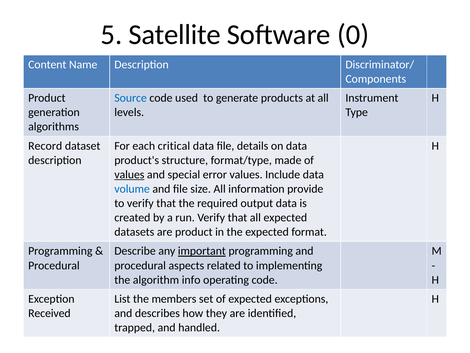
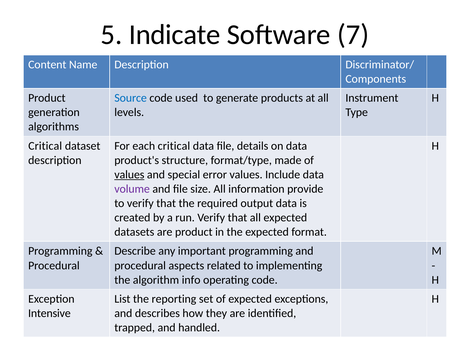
Satellite: Satellite -> Indicate
0: 0 -> 7
Record at (45, 146): Record -> Critical
volume colour: blue -> purple
important underline: present -> none
members: members -> reporting
Received: Received -> Intensive
